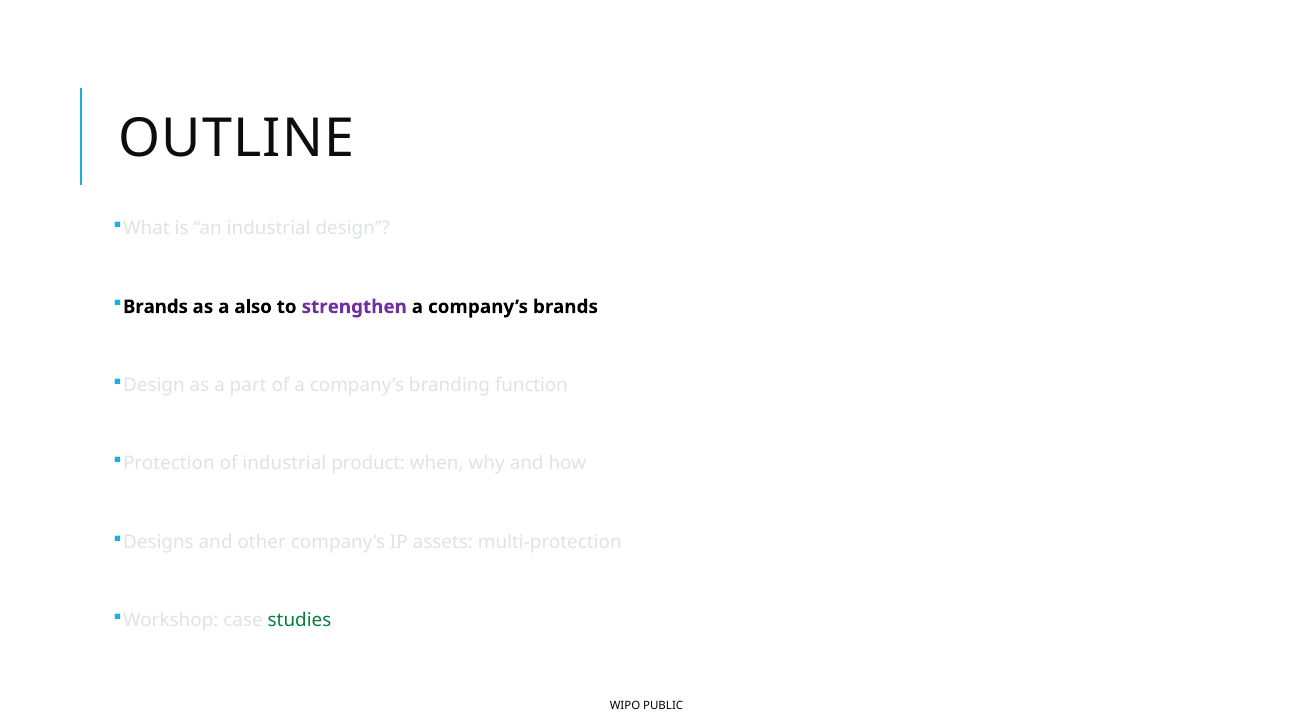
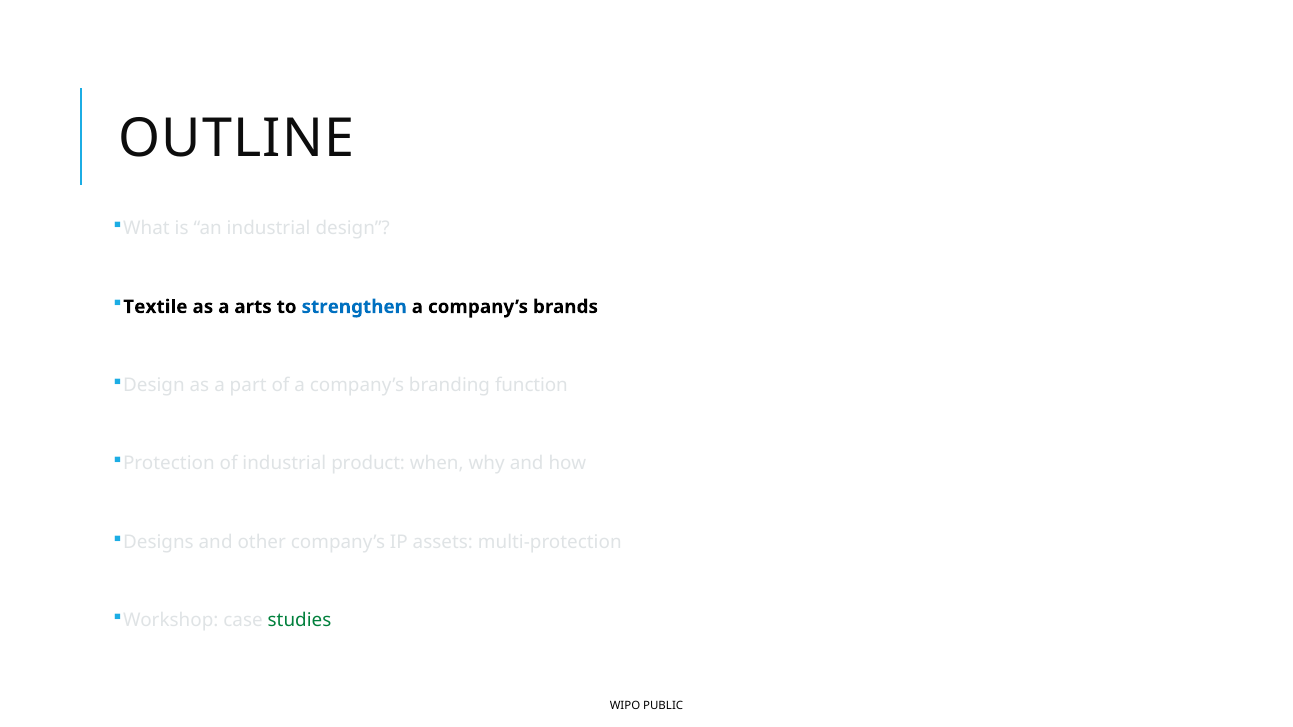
Brands at (155, 307): Brands -> Textile
also: also -> arts
strengthen colour: purple -> blue
